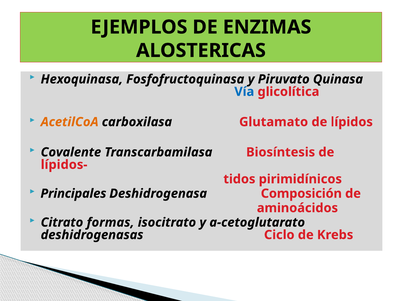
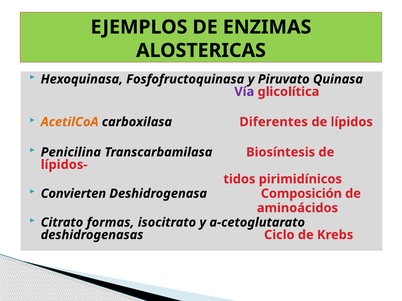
Vía colour: blue -> purple
Glutamato: Glutamato -> Diferentes
Covalente: Covalente -> Penicilina
Principales: Principales -> Convierten
